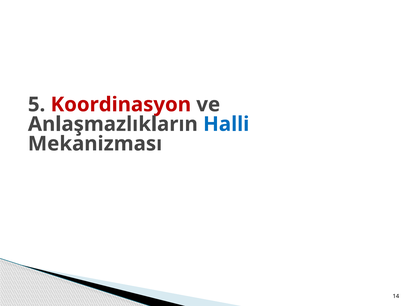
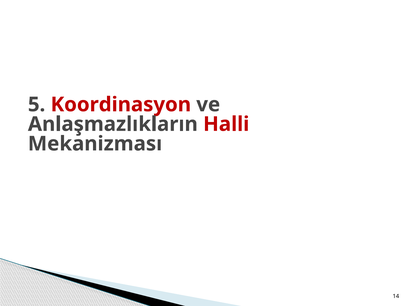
Halli colour: blue -> red
